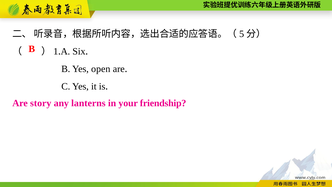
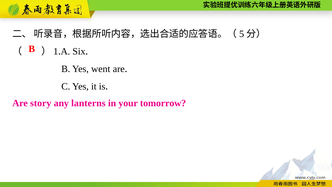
open: open -> went
friendship: friendship -> tomorrow
